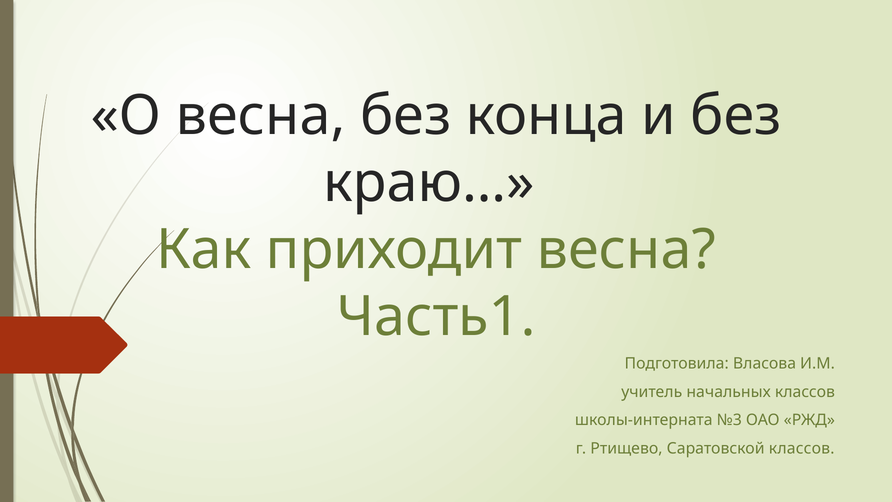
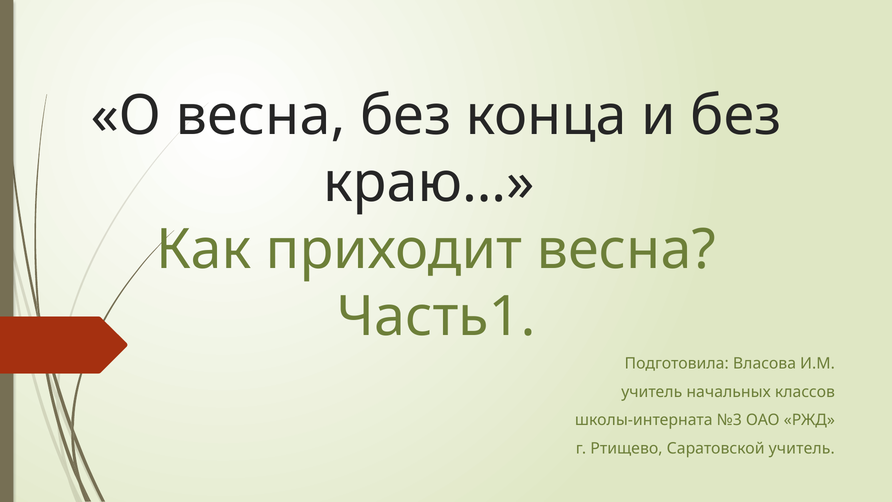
Саратовской классов: классов -> учитель
